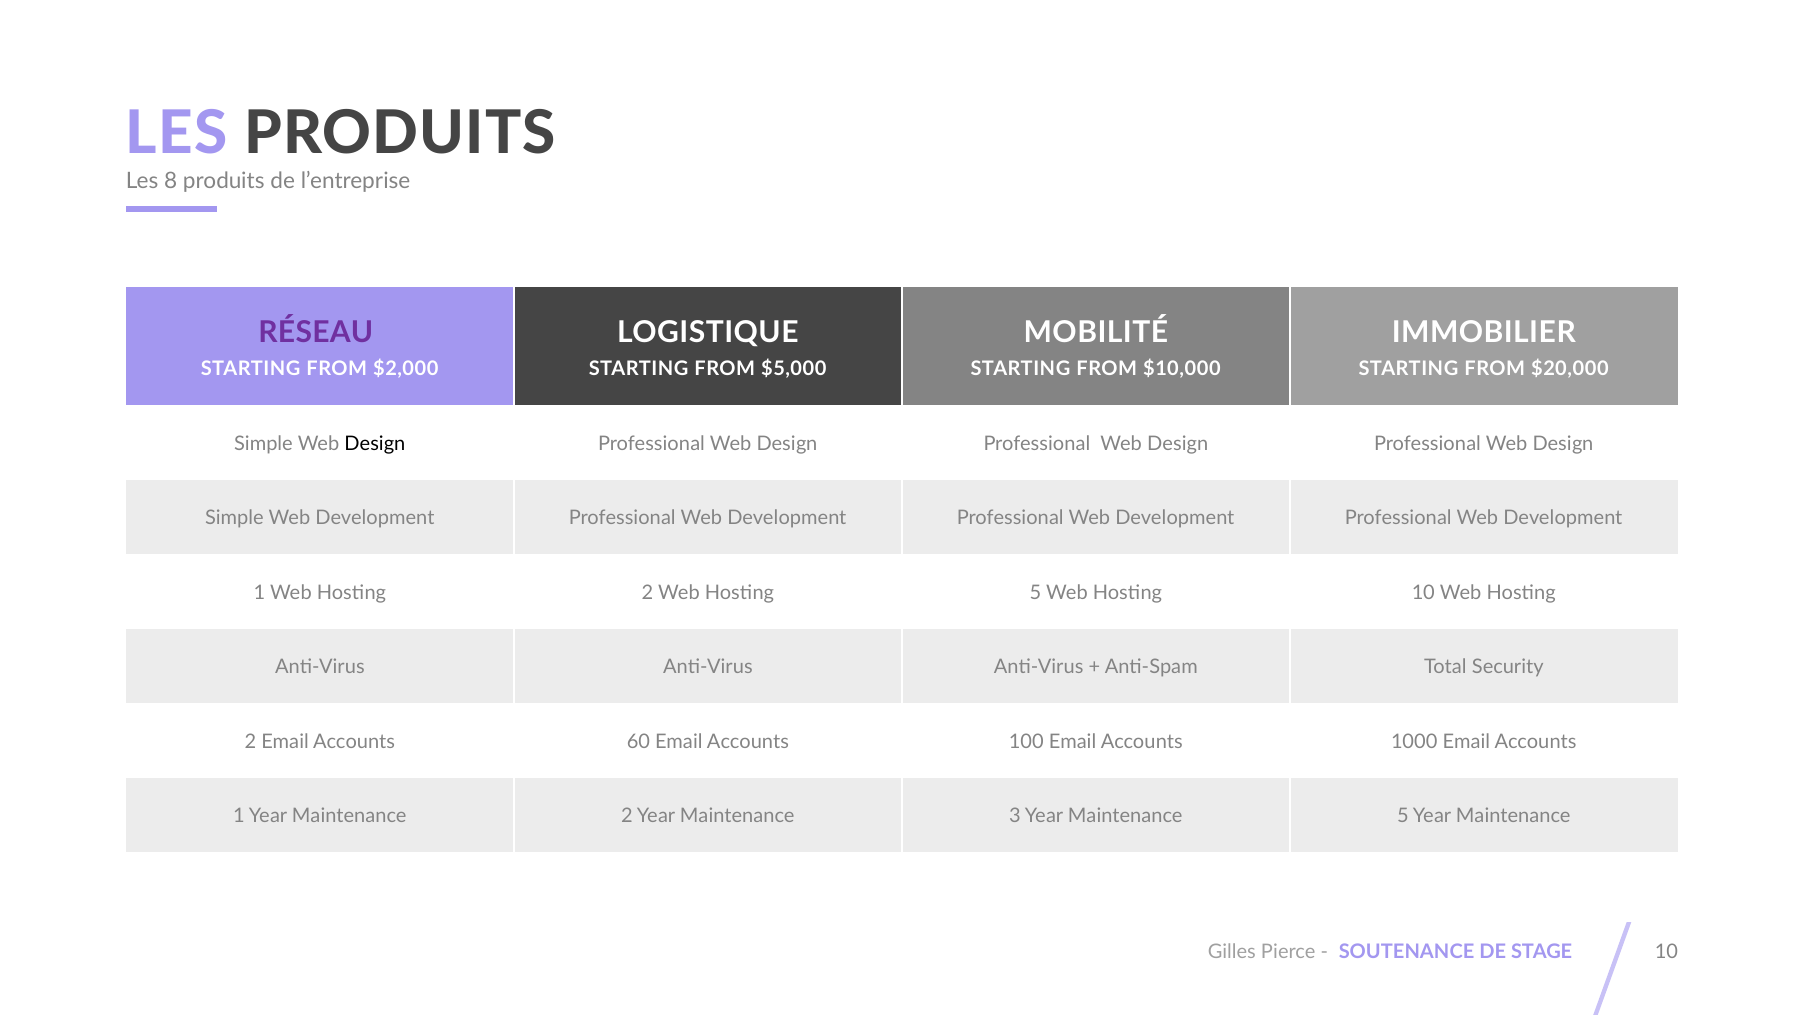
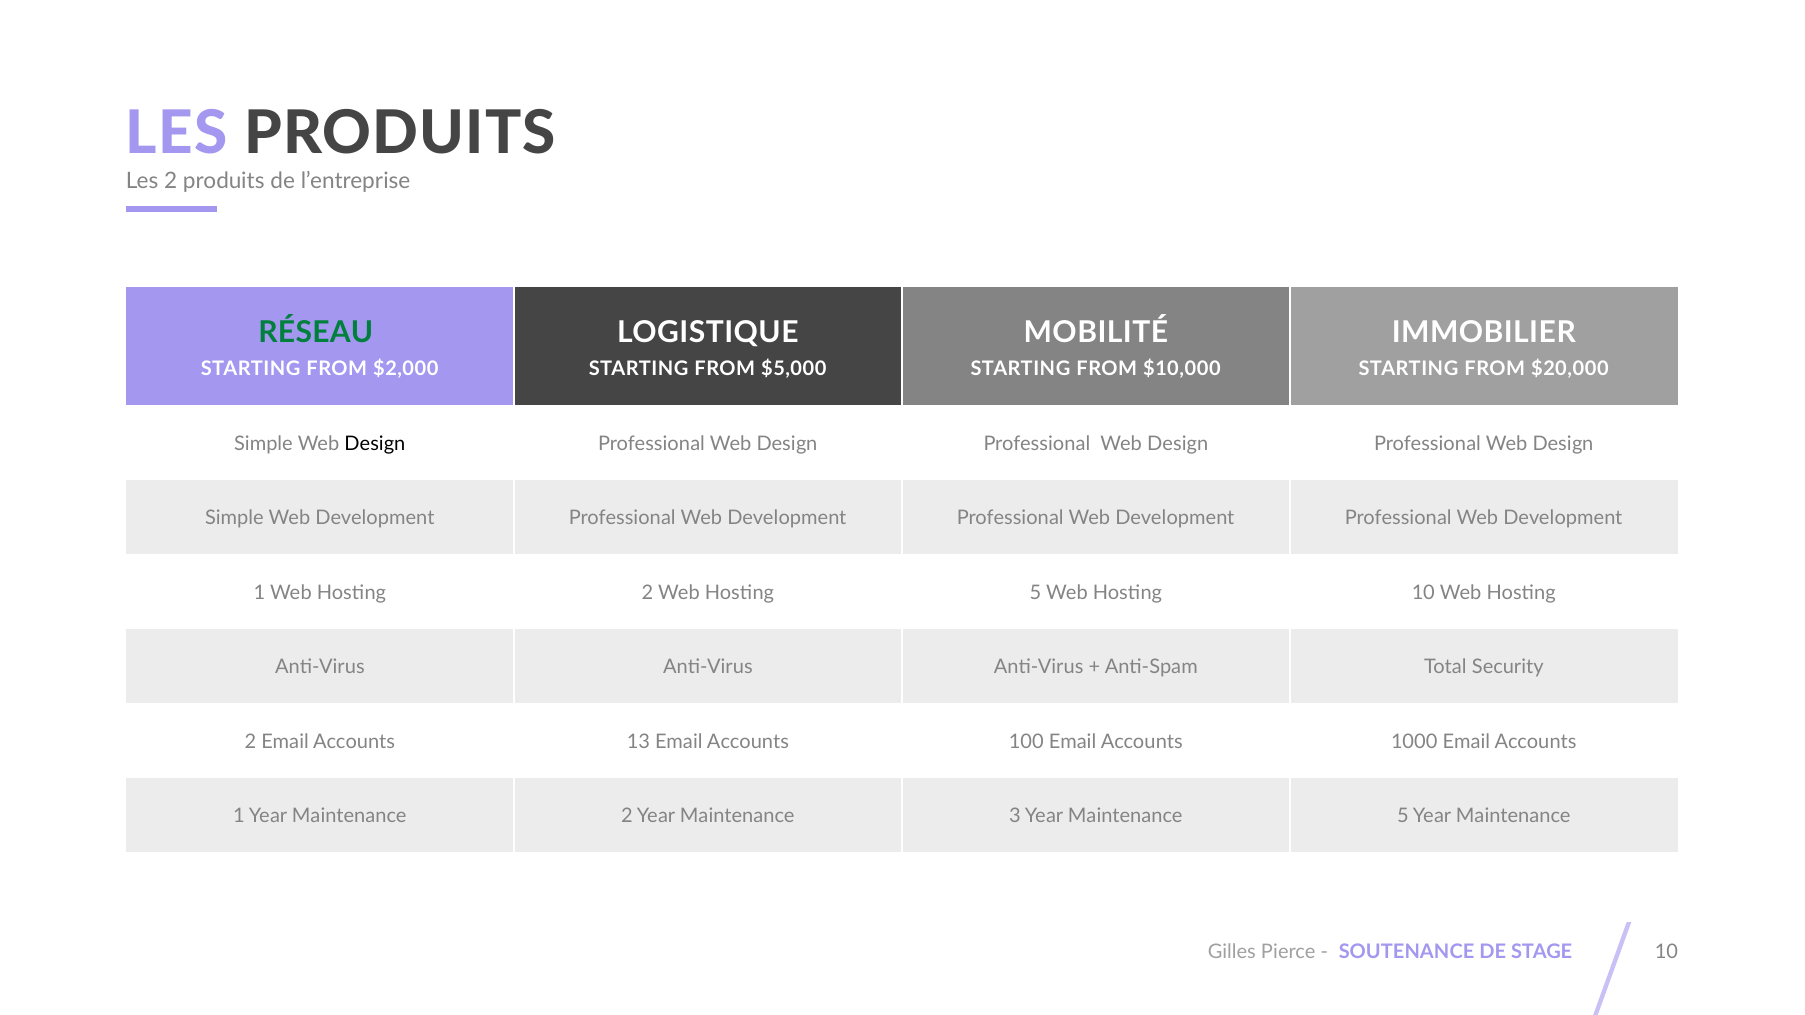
Les 8: 8 -> 2
RÉSEAU colour: purple -> green
60: 60 -> 13
